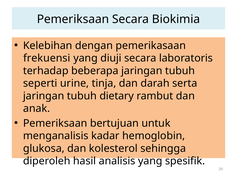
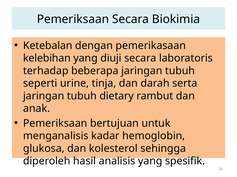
Kelebihan: Kelebihan -> Ketebalan
frekuensi: frekuensi -> kelebihan
